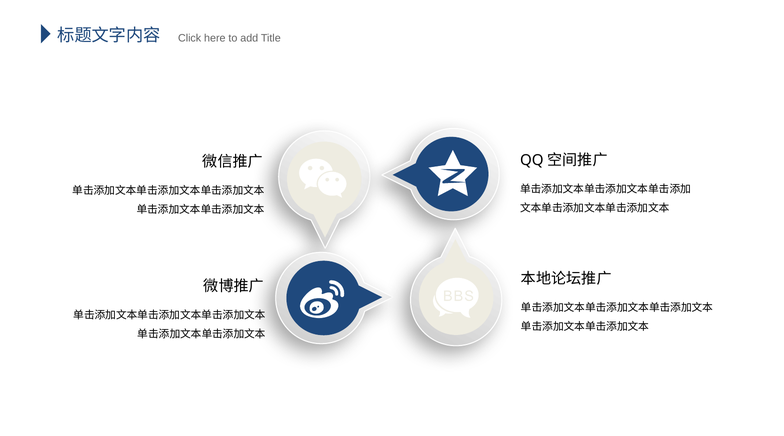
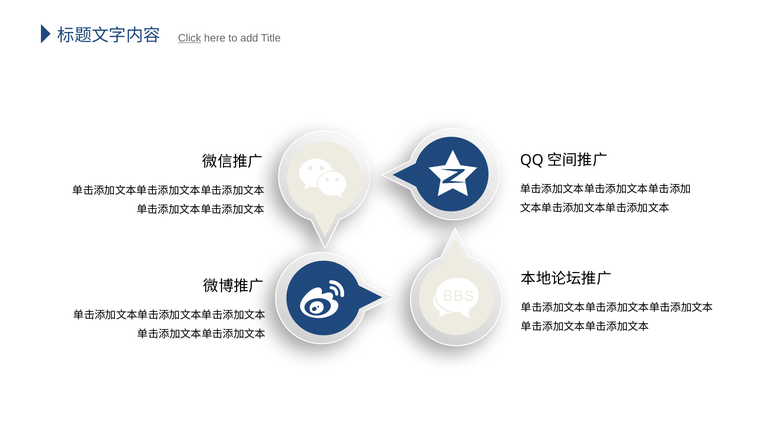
Click underline: none -> present
